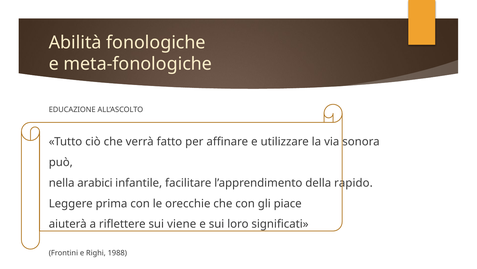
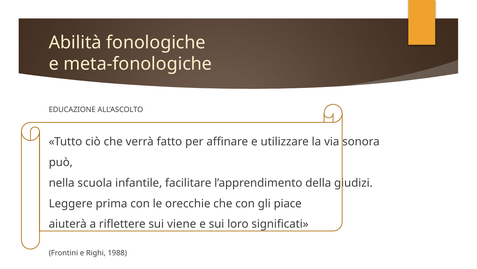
arabici: arabici -> scuola
rapido: rapido -> giudizi
